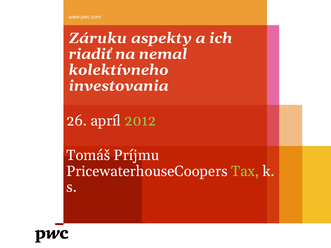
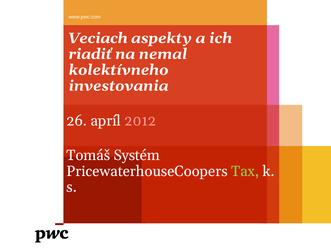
Záruku: Záruku -> Veciach
2012 colour: light green -> pink
Príjmu: Príjmu -> Systém
